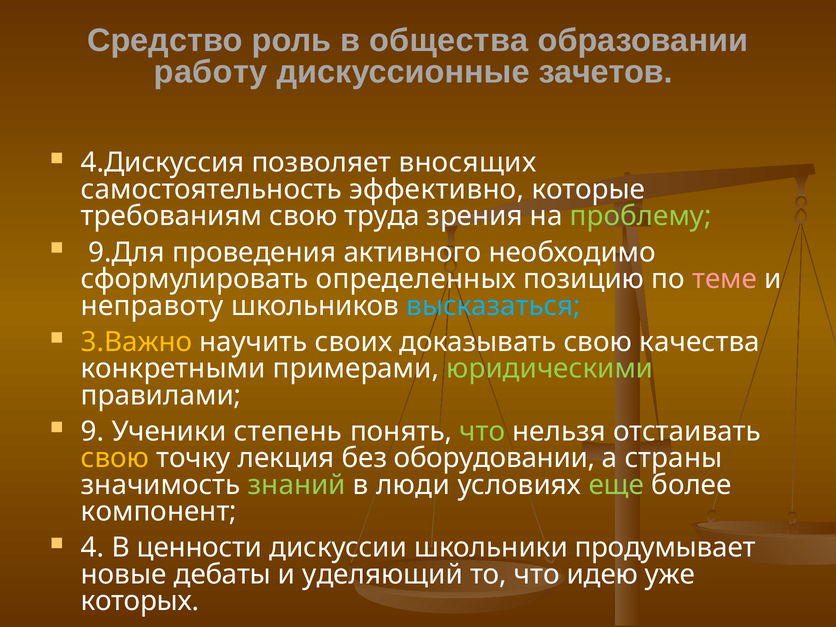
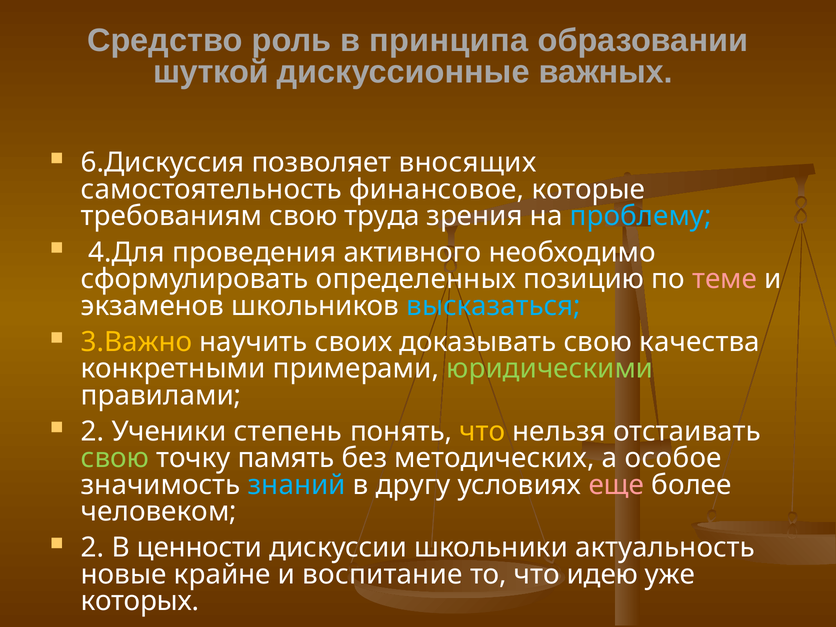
общества: общества -> принципа
работу: работу -> шуткой
зачетов: зачетов -> важных
4.Дискуссия: 4.Дискуссия -> 6.Дискуссия
эффективно: эффективно -> финансовое
проблему colour: light green -> light blue
9.Для: 9.Для -> 4.Для
неправоту: неправоту -> экзаменов
9 at (93, 431): 9 -> 2
что at (482, 431) colour: light green -> yellow
свою at (115, 458) colour: yellow -> light green
лекция: лекция -> память
оборудовании: оборудовании -> методических
страны: страны -> особое
знаний colour: light green -> light blue
люди: люди -> другу
еще colour: light green -> pink
компонент: компонент -> человеком
4 at (93, 548): 4 -> 2
продумывает: продумывает -> актуальность
дебаты: дебаты -> крайне
уделяющий: уделяющий -> воспитание
